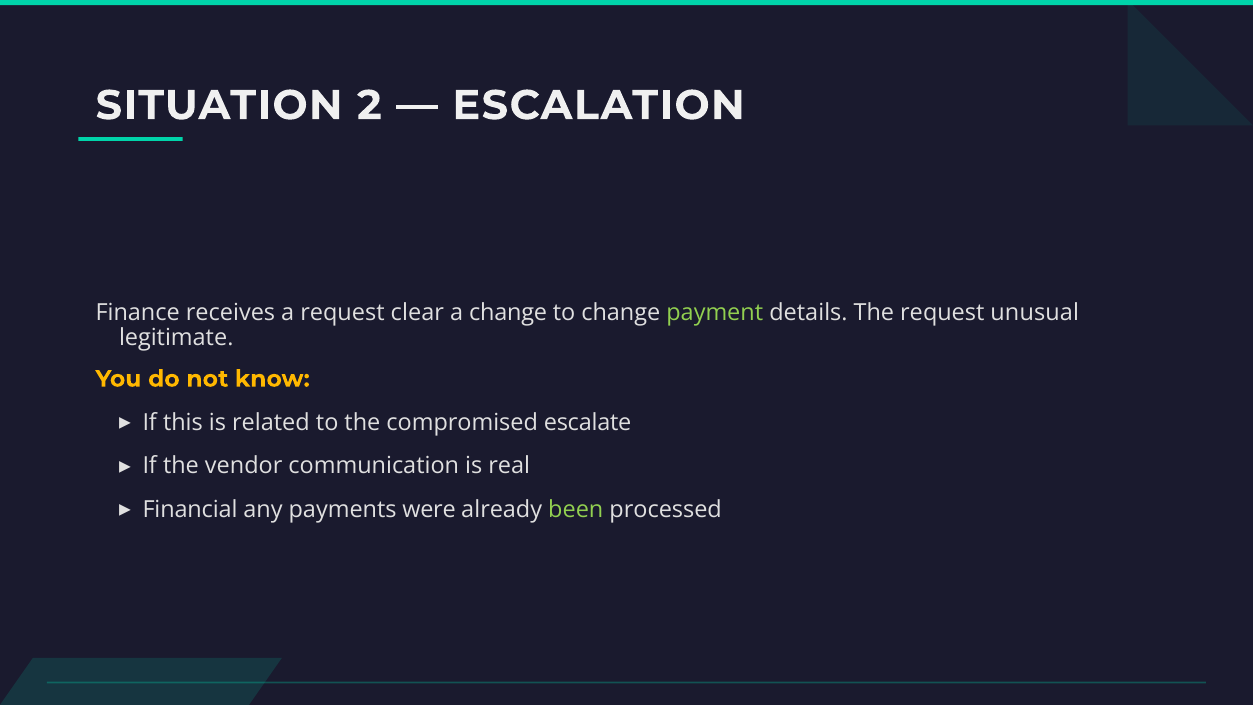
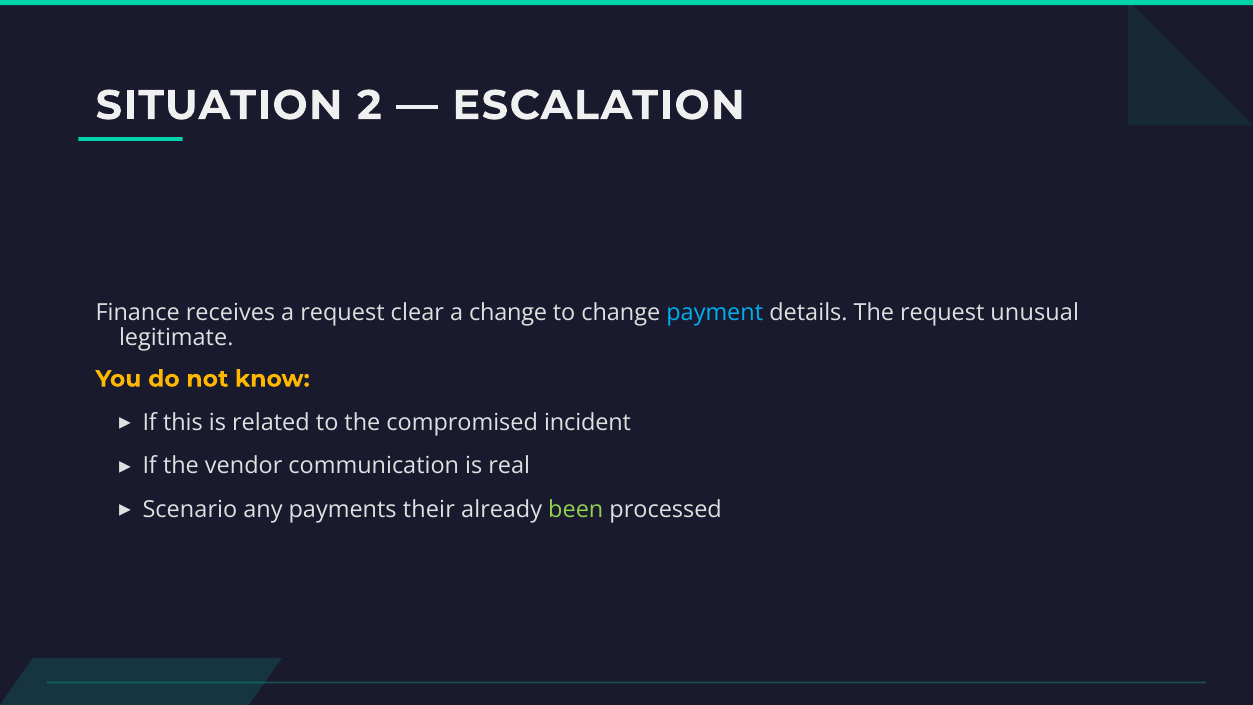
payment colour: light green -> light blue
escalate: escalate -> incident
Financial: Financial -> Scenario
were: were -> their
